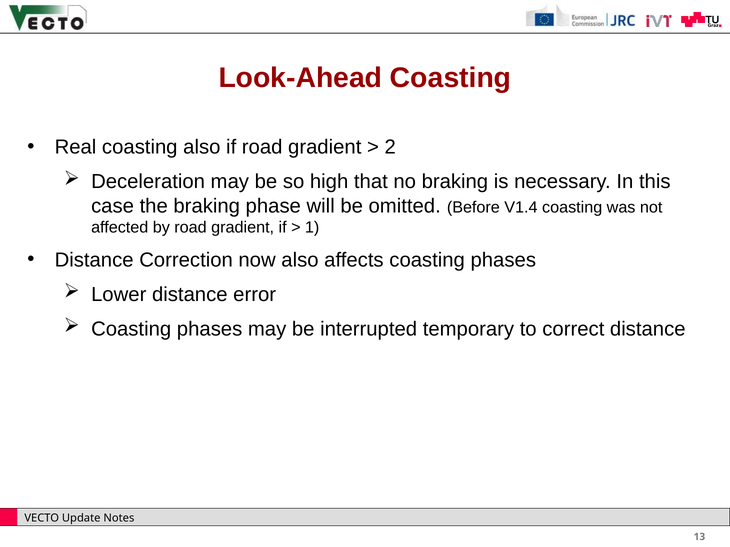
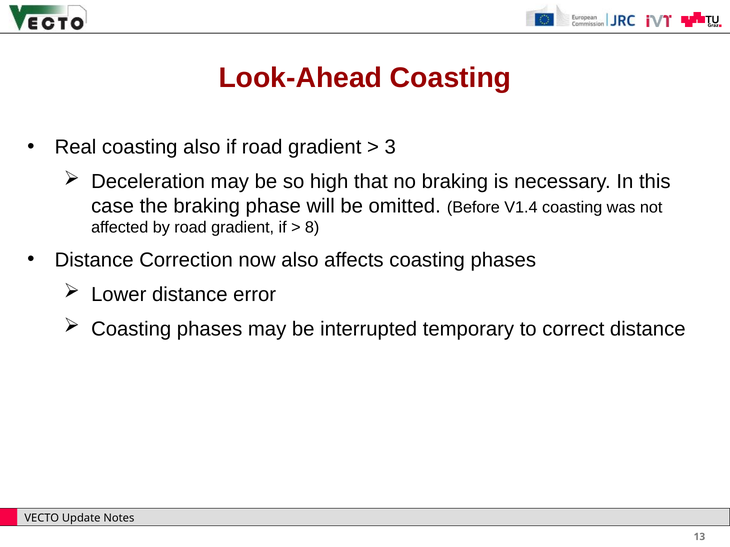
2: 2 -> 3
1: 1 -> 8
